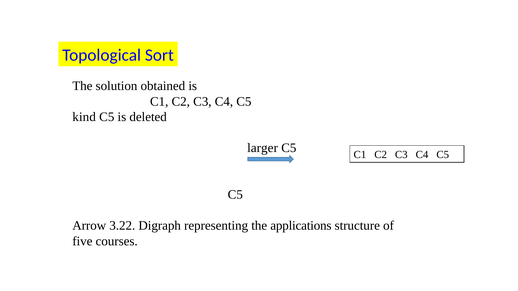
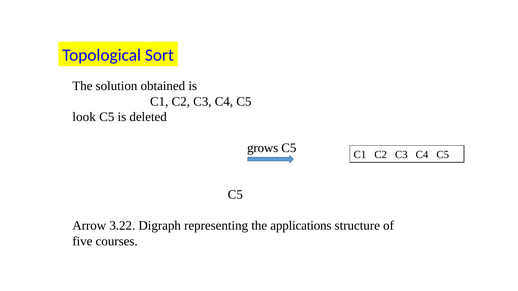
kind: kind -> look
larger: larger -> grows
